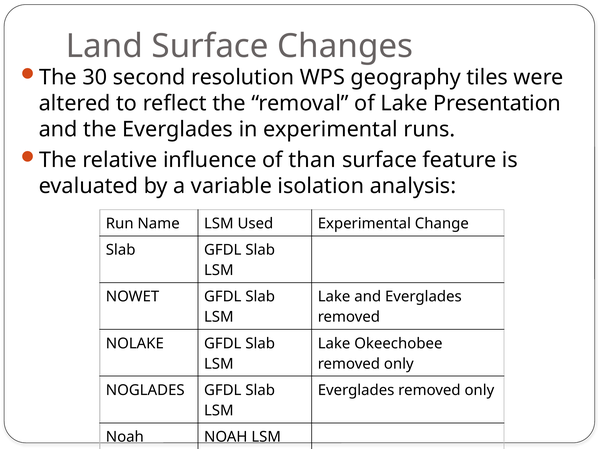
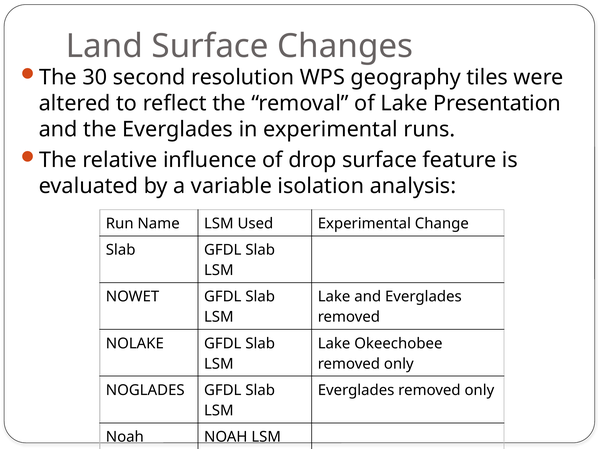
than: than -> drop
